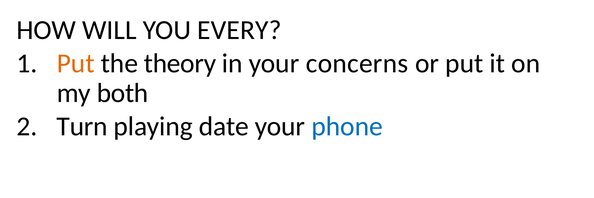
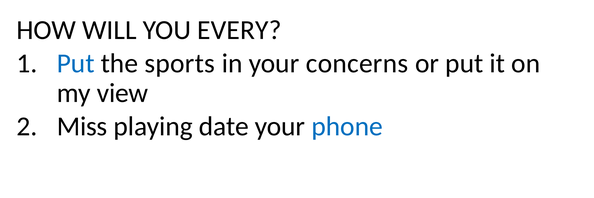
Put at (76, 63) colour: orange -> blue
theory: theory -> sports
both: both -> view
Turn: Turn -> Miss
